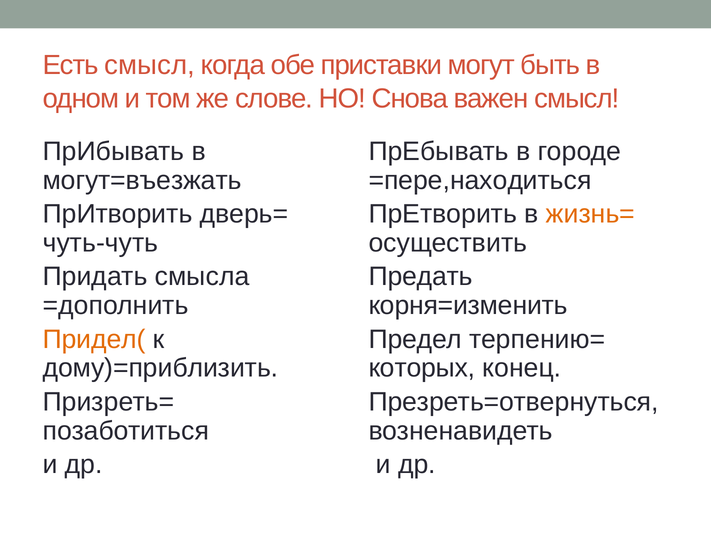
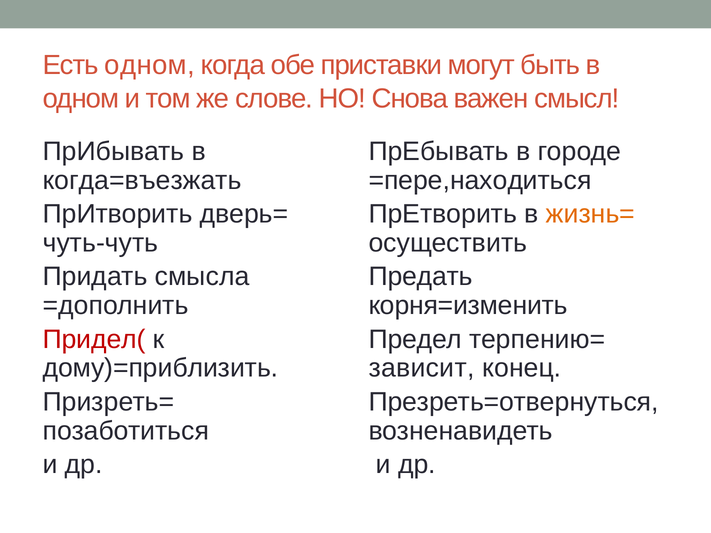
Есть смысл: смысл -> одном
могут=въезжать: могут=въезжать -> когда=въезжать
Придел( colour: orange -> red
которых: которых -> зависит
